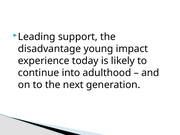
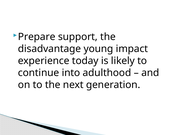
Leading: Leading -> Prepare
